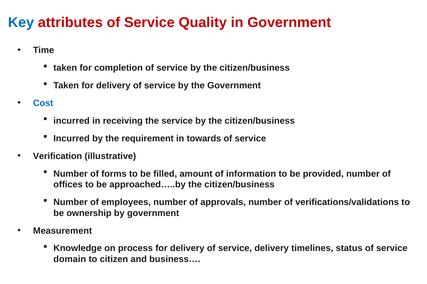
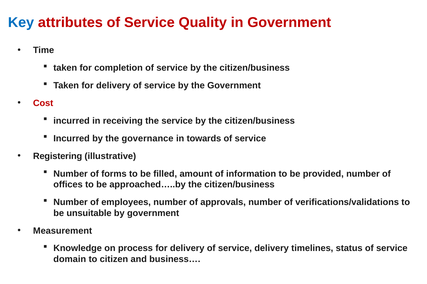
Cost colour: blue -> red
requirement: requirement -> governance
Verification: Verification -> Registering
ownership: ownership -> unsuitable
